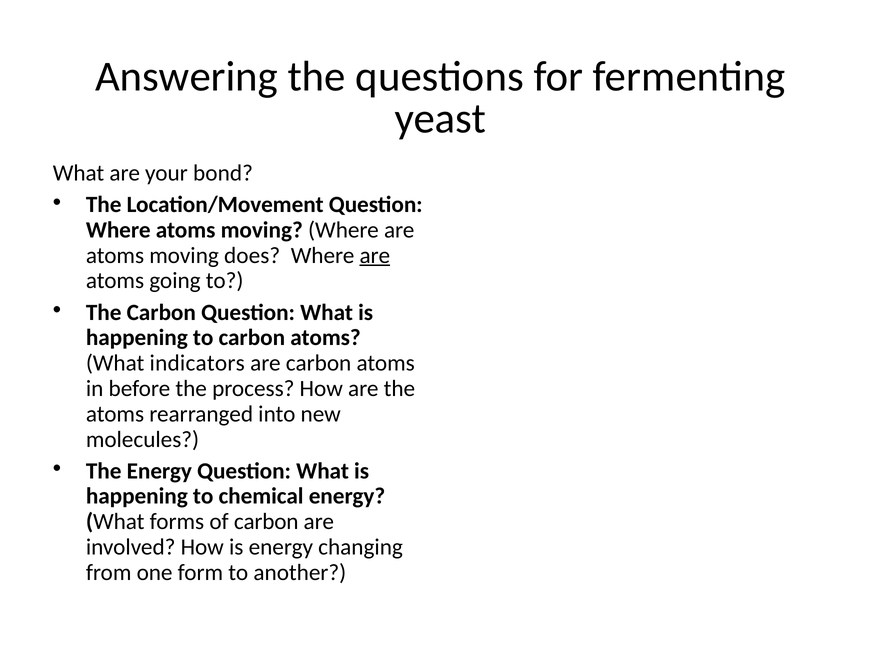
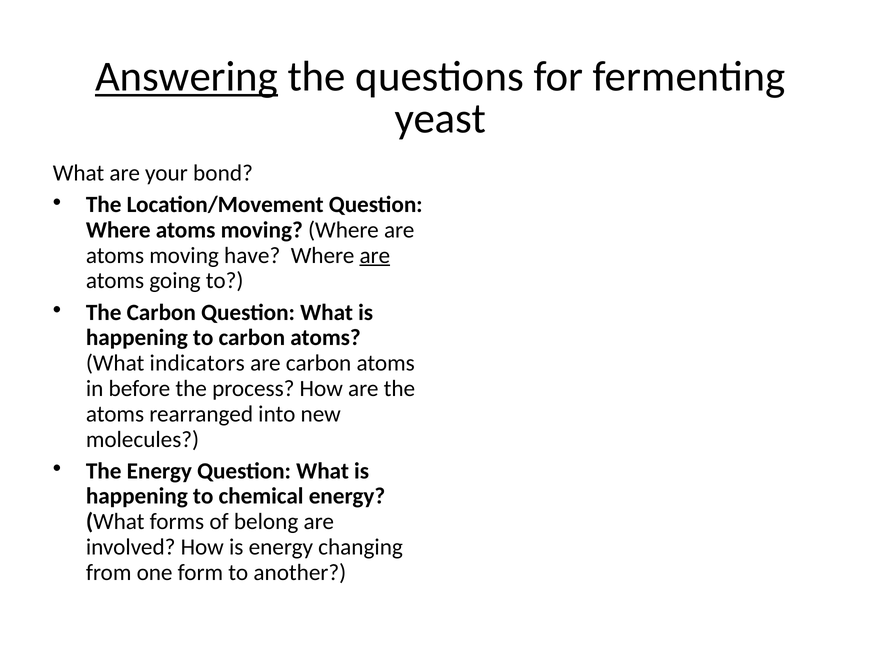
Answering underline: none -> present
does: does -> have
of carbon: carbon -> belong
